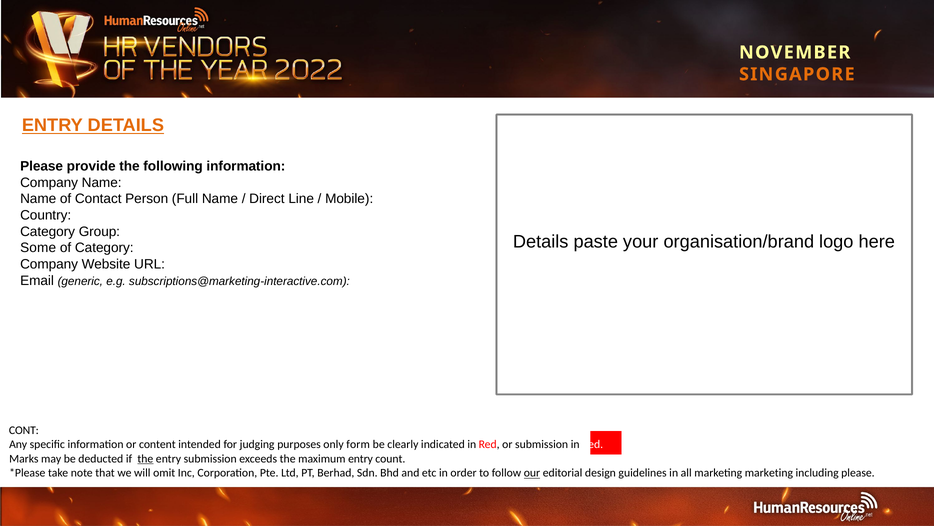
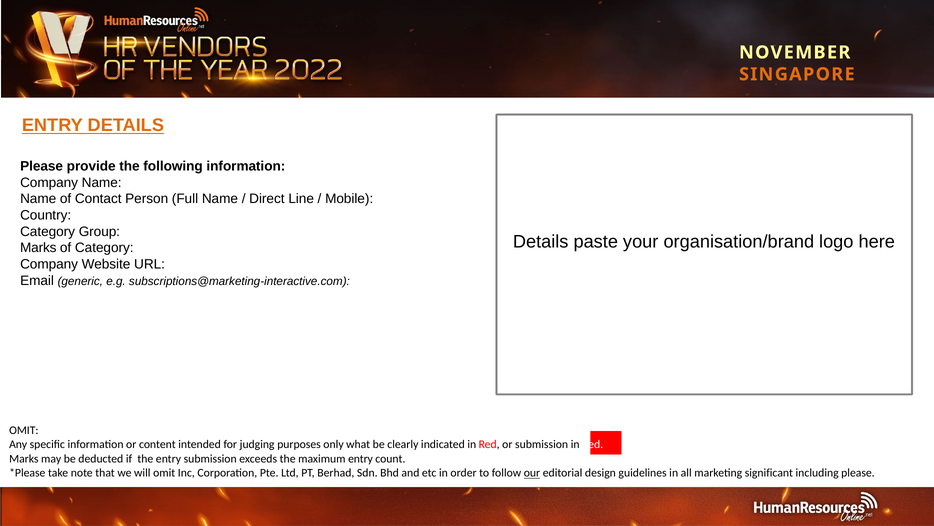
Some at (38, 248): Some -> Marks
CONT at (24, 430): CONT -> OMIT
form: form -> what
the at (145, 458) underline: present -> none
marketing marketing: marketing -> significant
